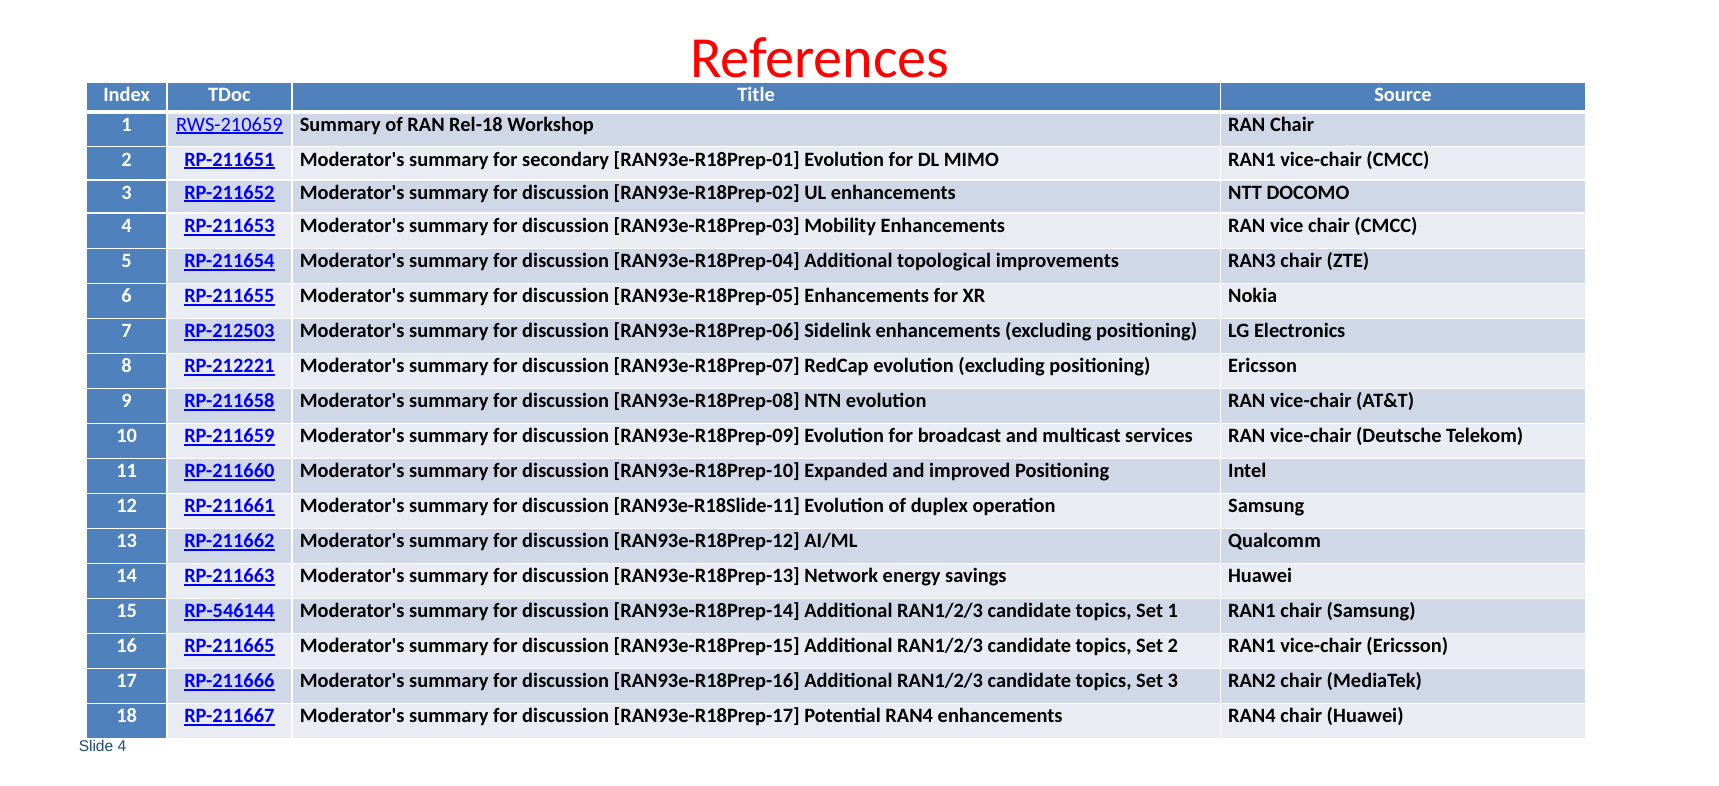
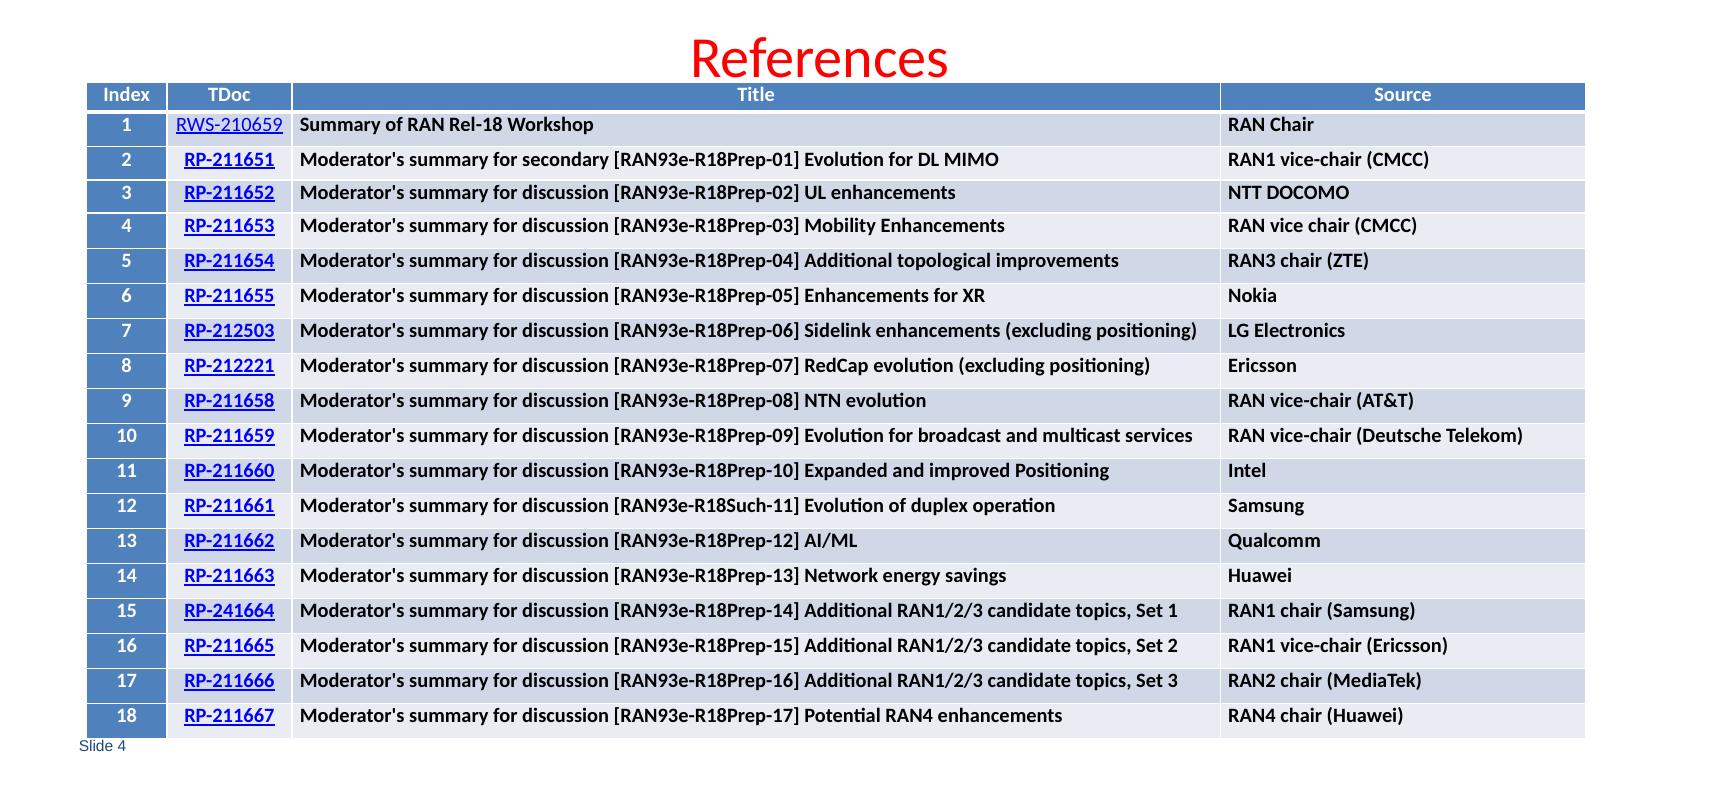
RAN93e-R18Slide-11: RAN93e-R18Slide-11 -> RAN93e-R18Such-11
RP-546144: RP-546144 -> RP-241664
